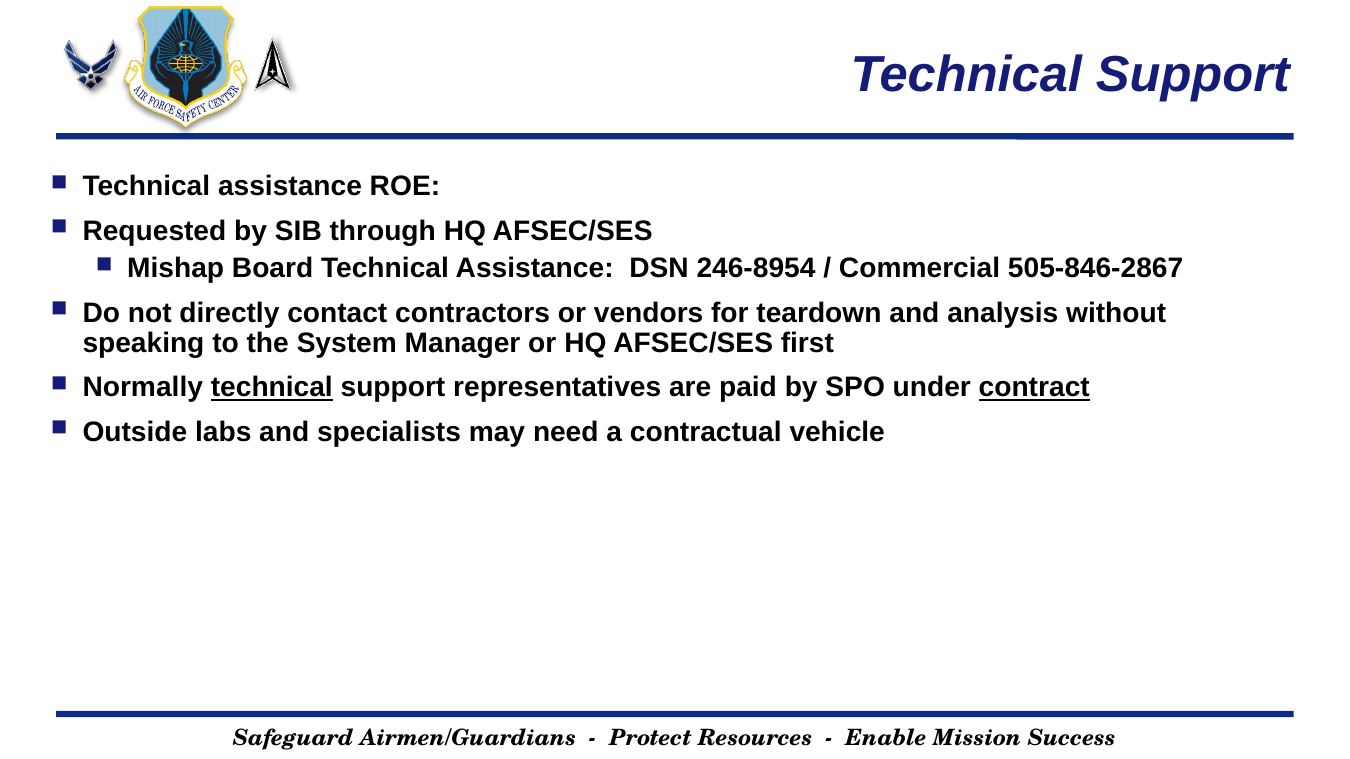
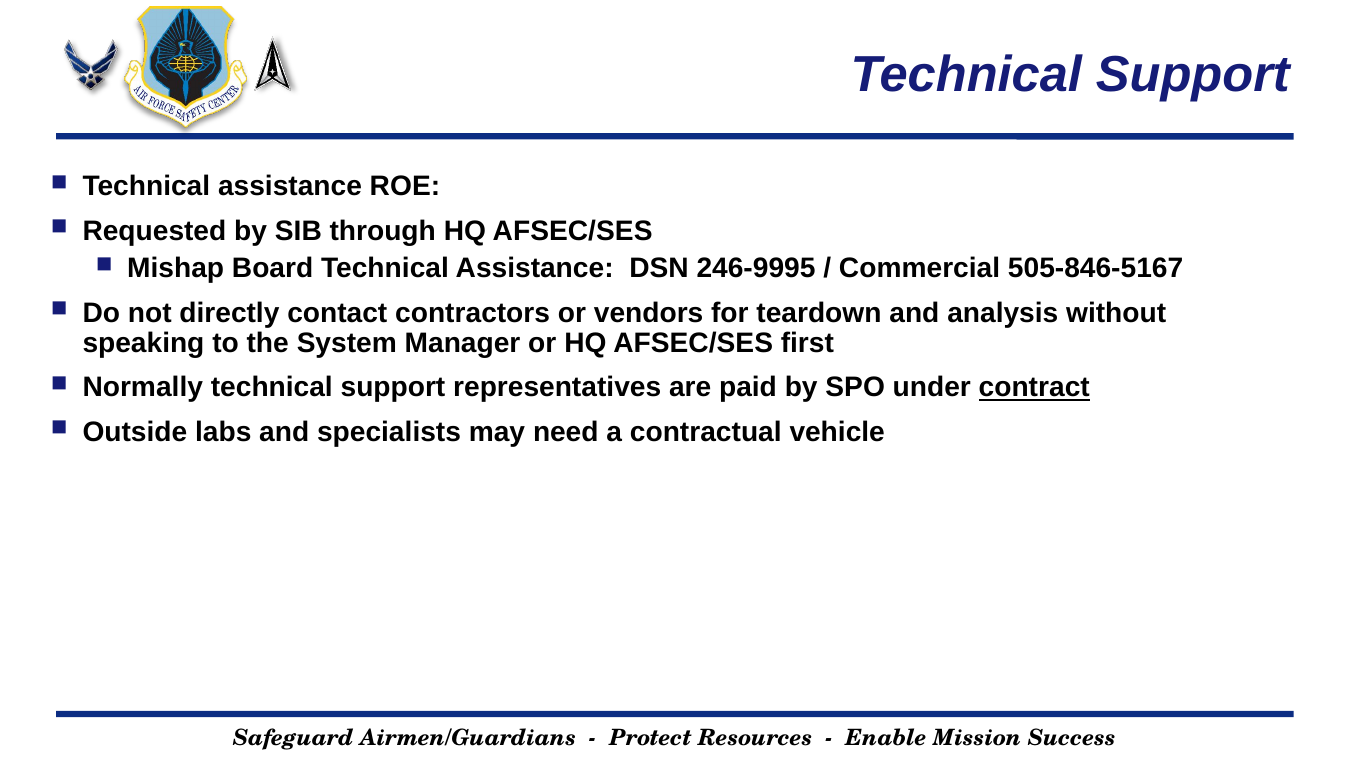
246-8954: 246-8954 -> 246-9995
505-846-2867: 505-846-2867 -> 505-846-5167
technical at (272, 388) underline: present -> none
